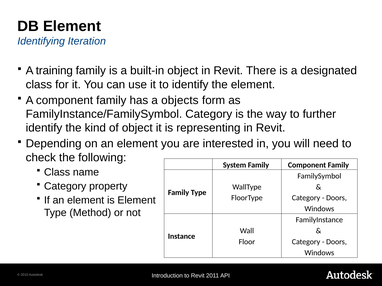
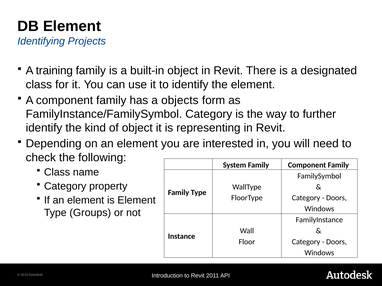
Iteration: Iteration -> Projects
Method: Method -> Groups
